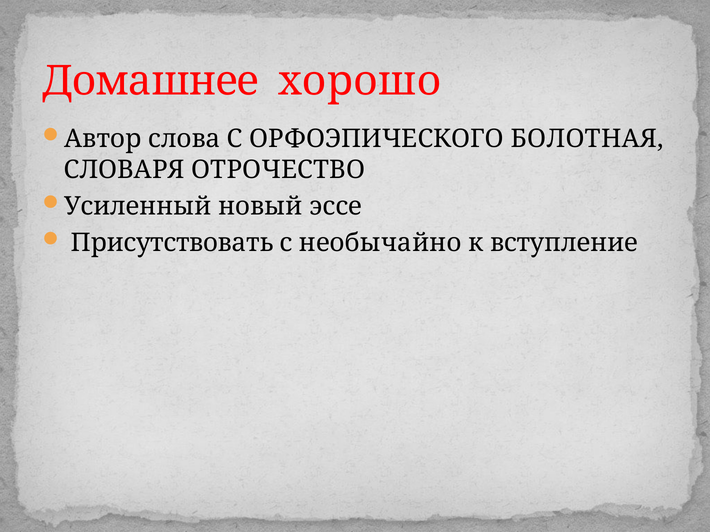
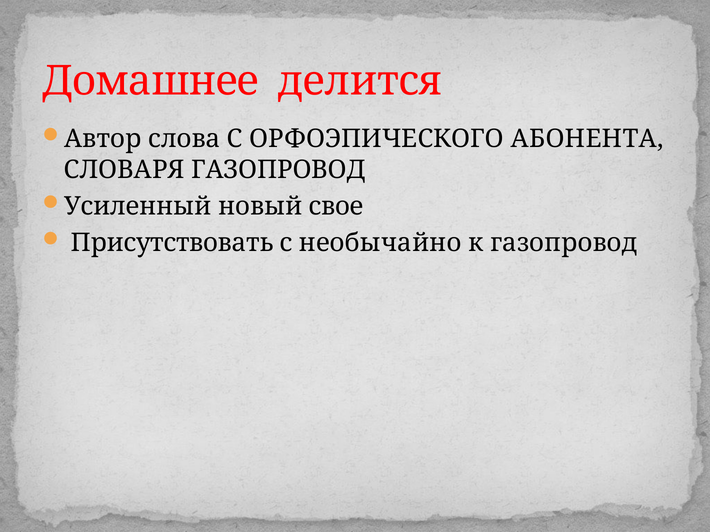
хорошо: хорошо -> делится
БОЛОТНАЯ: БОЛОТНАЯ -> АБОНЕНТА
СЛОВАРЯ ОТРОЧЕСТВО: ОТРОЧЕСТВО -> ГАЗОПРОВОД
эссе: эссе -> свое
к вступление: вступление -> газопровод
